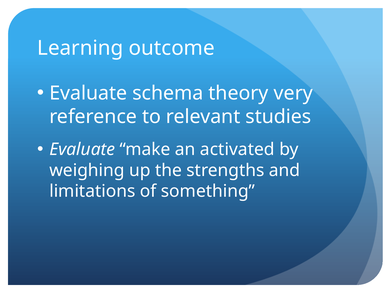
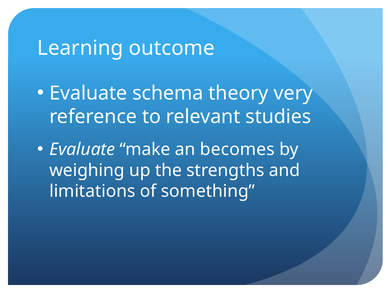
activated: activated -> becomes
